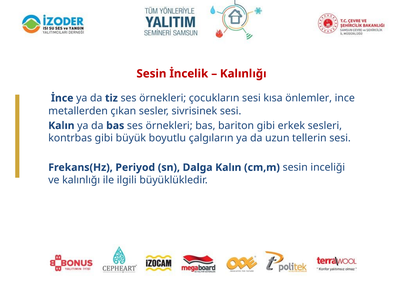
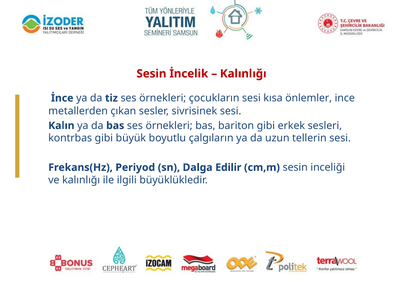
Dalga Kalın: Kalın -> Edilir
